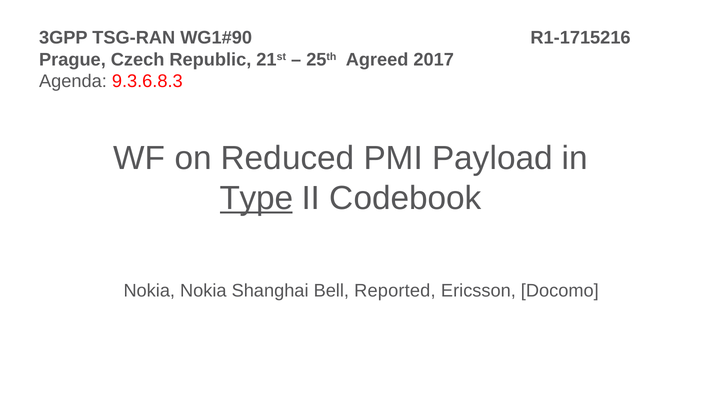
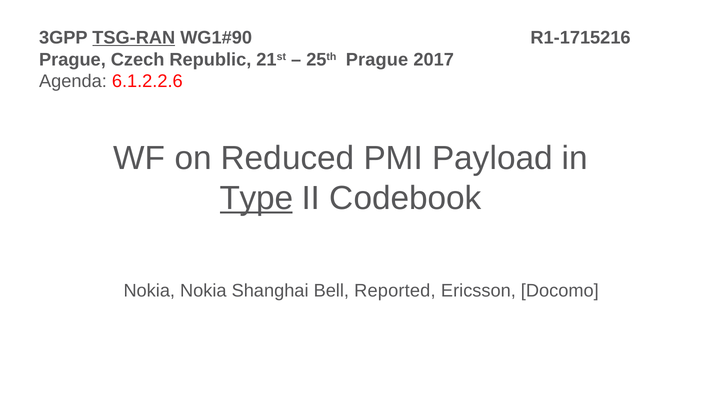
TSG-RAN underline: none -> present
25th Agreed: Agreed -> Prague
9.3.6.8.3: 9.3.6.8.3 -> 6.1.2.2.6
